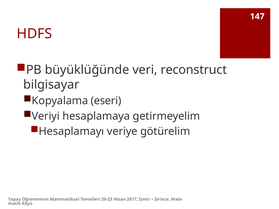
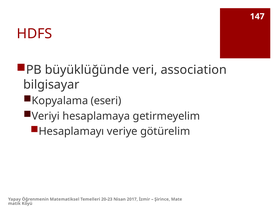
reconstruct: reconstruct -> association
